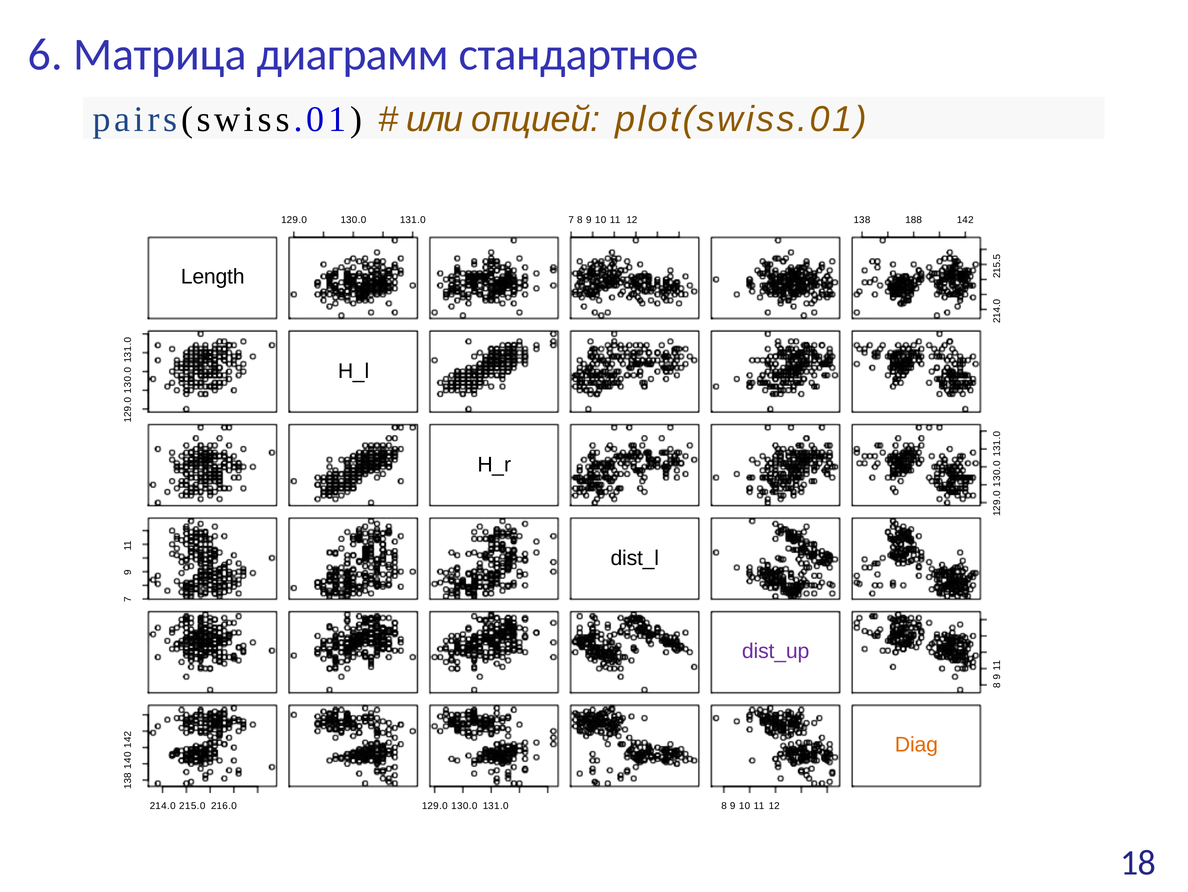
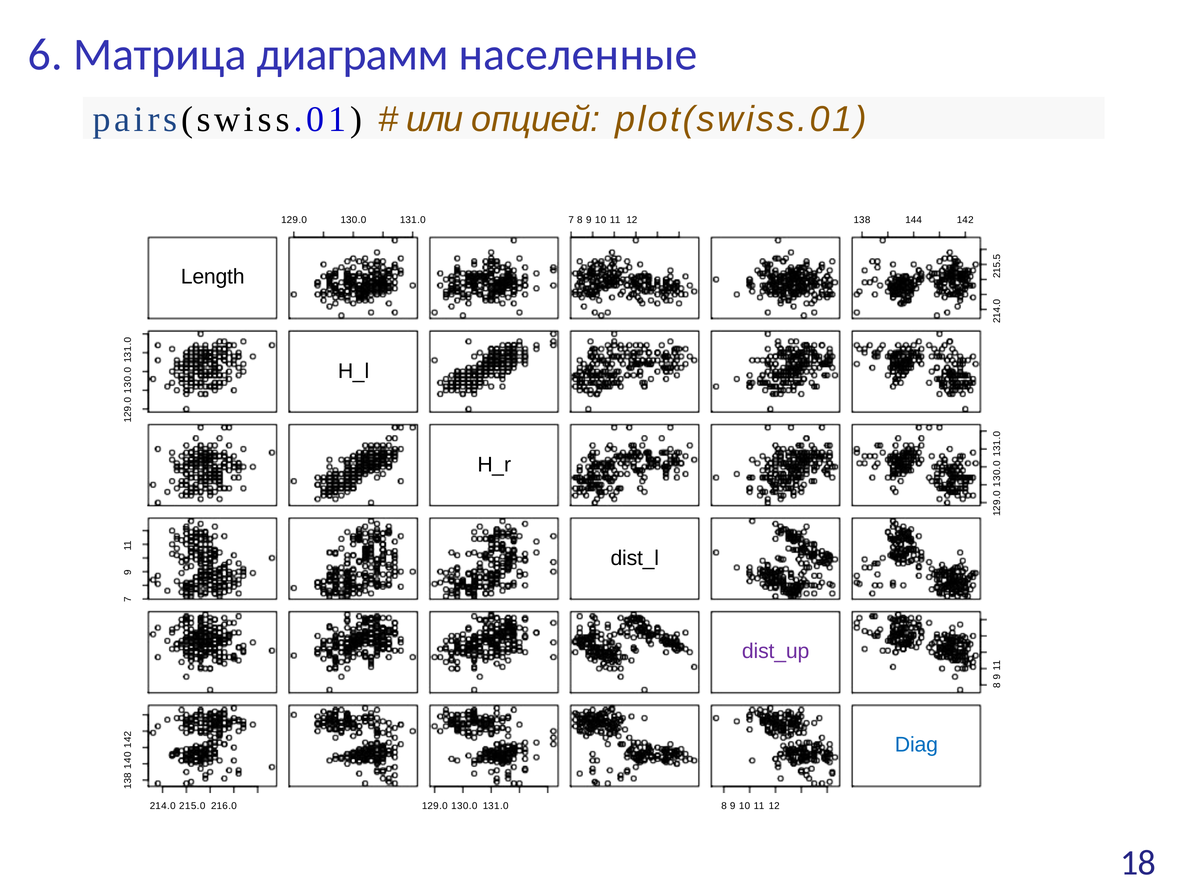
стандартное: стандартное -> населенные
188: 188 -> 144
Diag colour: orange -> blue
